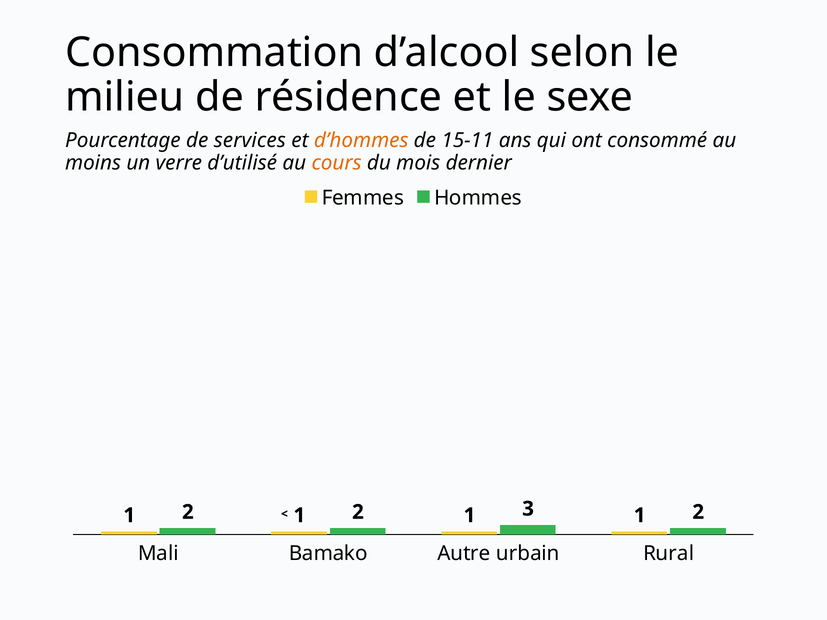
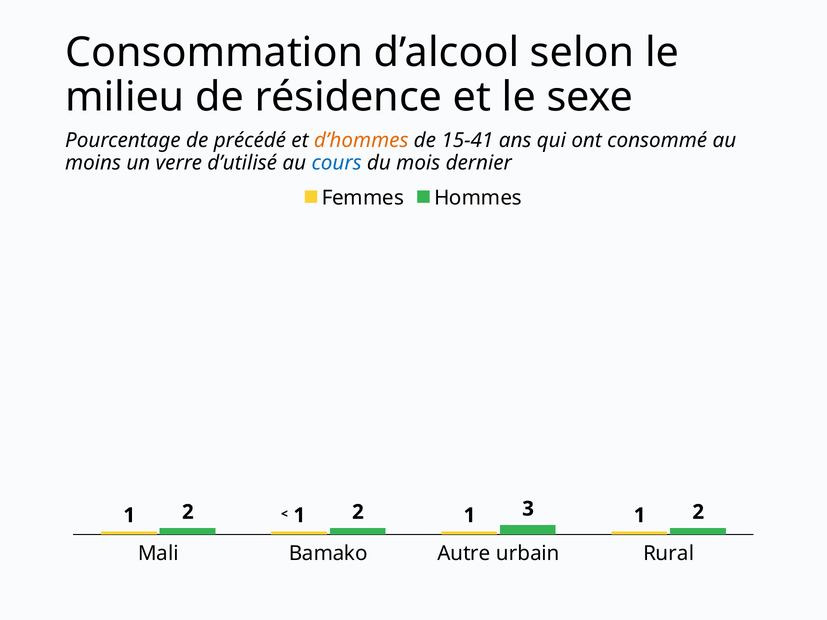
services: services -> précédé
15-11: 15-11 -> 15-41
cours colour: orange -> blue
